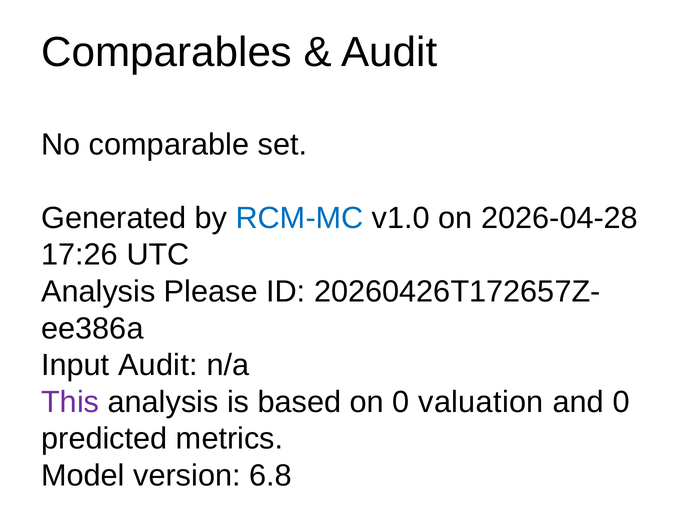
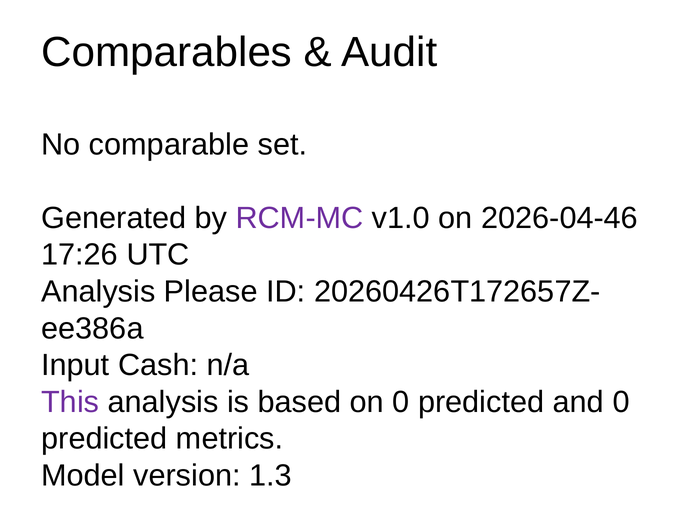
RCM-MC colour: blue -> purple
2026-04-28: 2026-04-28 -> 2026-04-46
Input Audit: Audit -> Cash
on 0 valuation: valuation -> predicted
6.8: 6.8 -> 1.3
